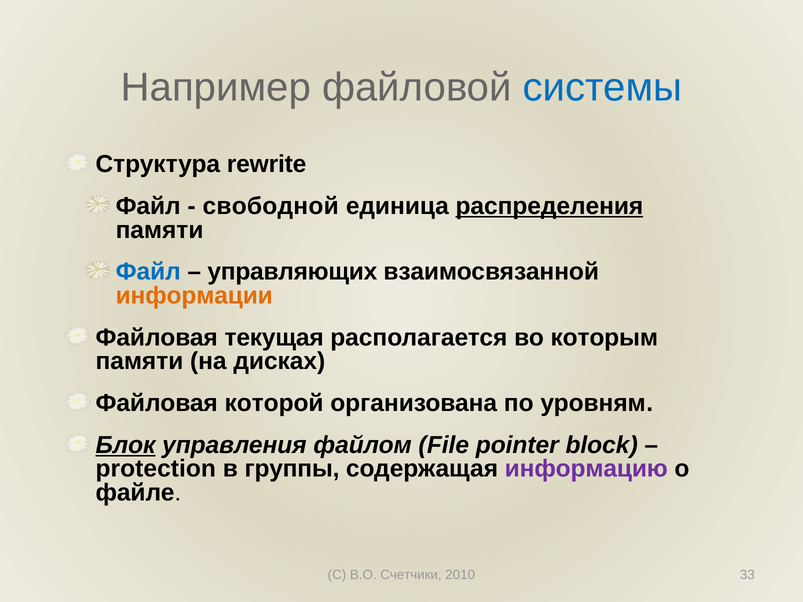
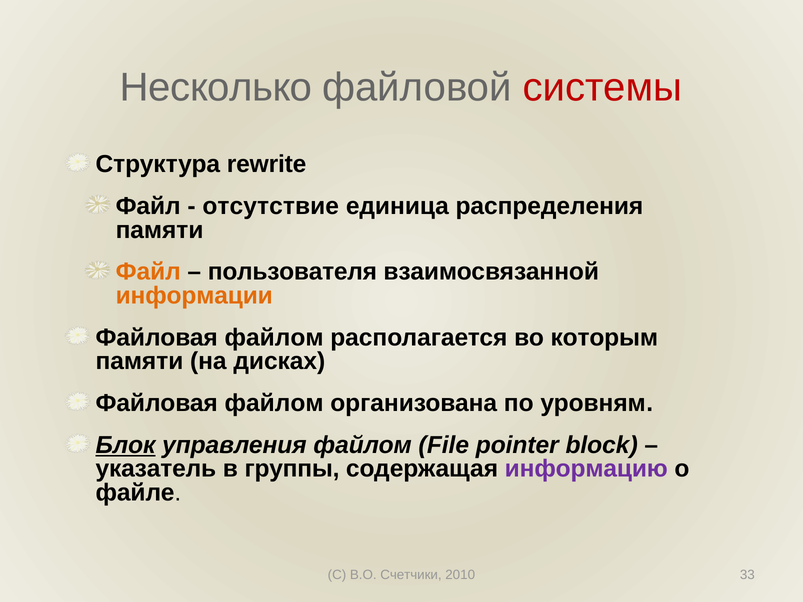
Например: Например -> Несколько
системы colour: blue -> red
свободной: свободной -> отсутствие
распределения underline: present -> none
Файл at (148, 272) colour: blue -> orange
управляющих: управляющих -> пользователя
текущая at (274, 338): текущая -> файлом
которой at (274, 403): которой -> файлом
protection: protection -> указатель
